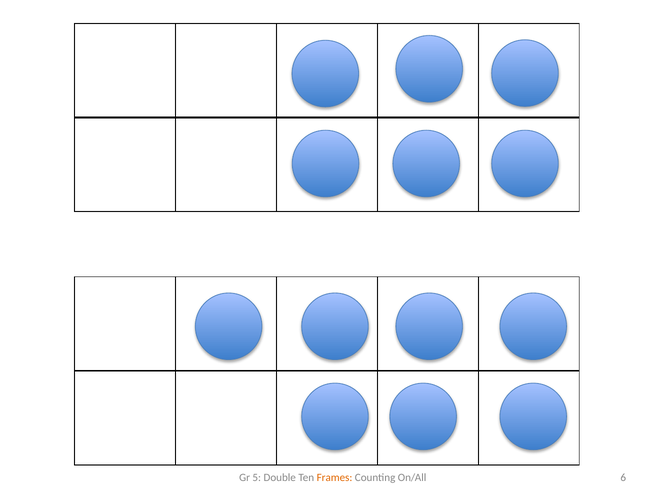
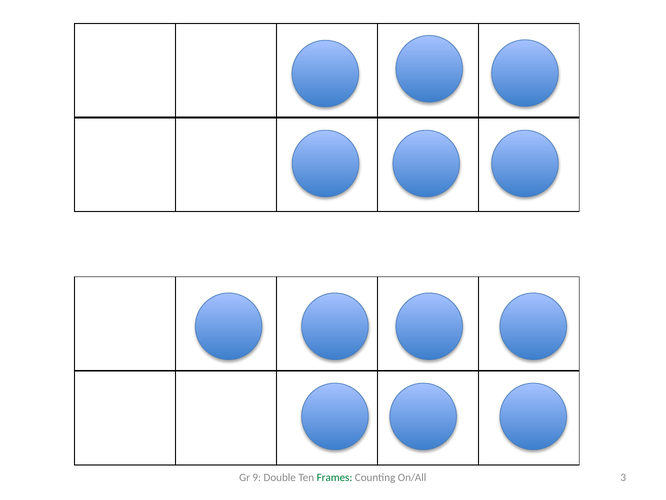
5: 5 -> 9
Frames colour: orange -> green
6: 6 -> 3
